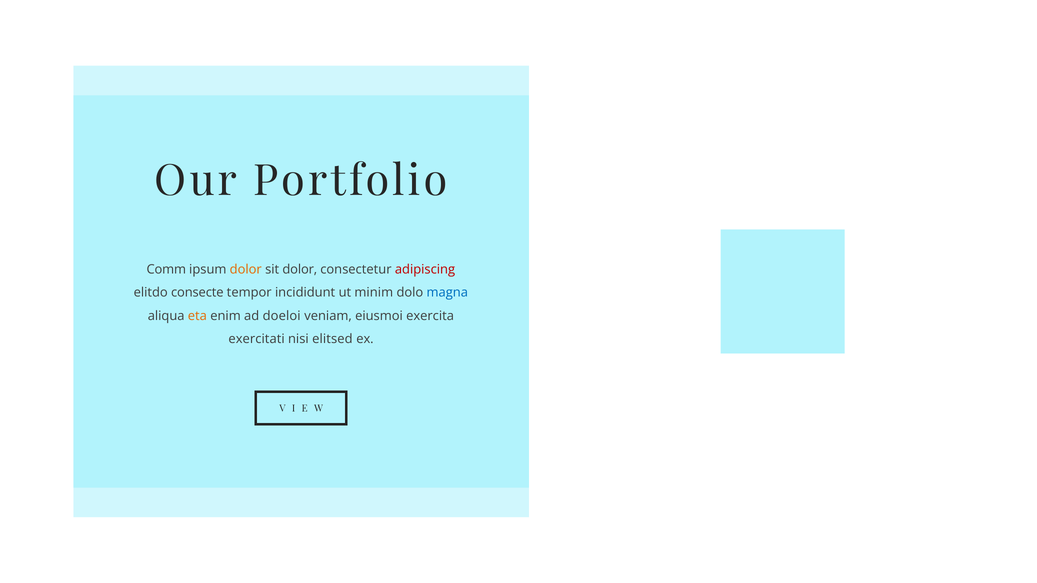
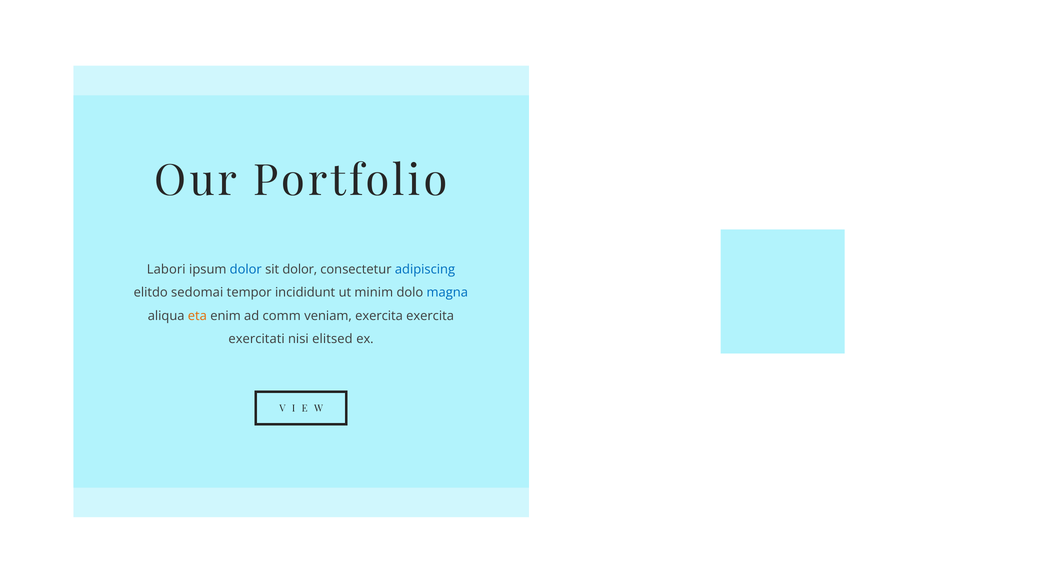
Comm: Comm -> Labori
dolor at (246, 269) colour: orange -> blue
adipiscing colour: red -> blue
consecte: consecte -> sedomai
doeloi: doeloi -> comm
veniam eiusmoi: eiusmoi -> exercita
